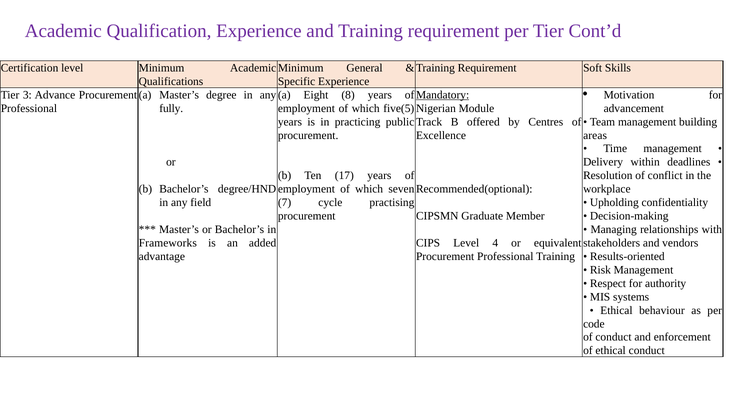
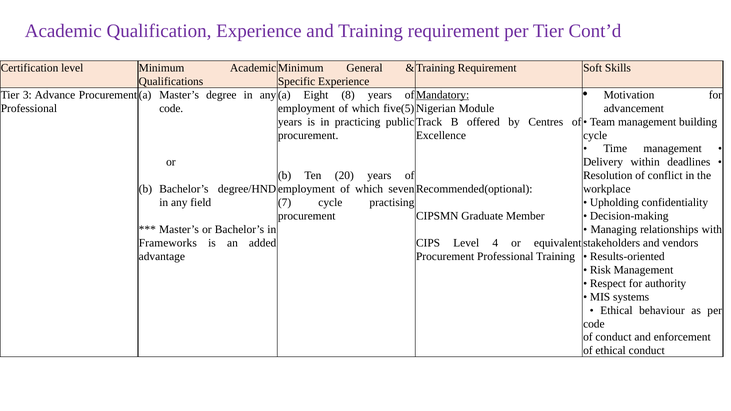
fully at (171, 108): fully -> code
areas at (595, 135): areas -> cycle
17: 17 -> 20
